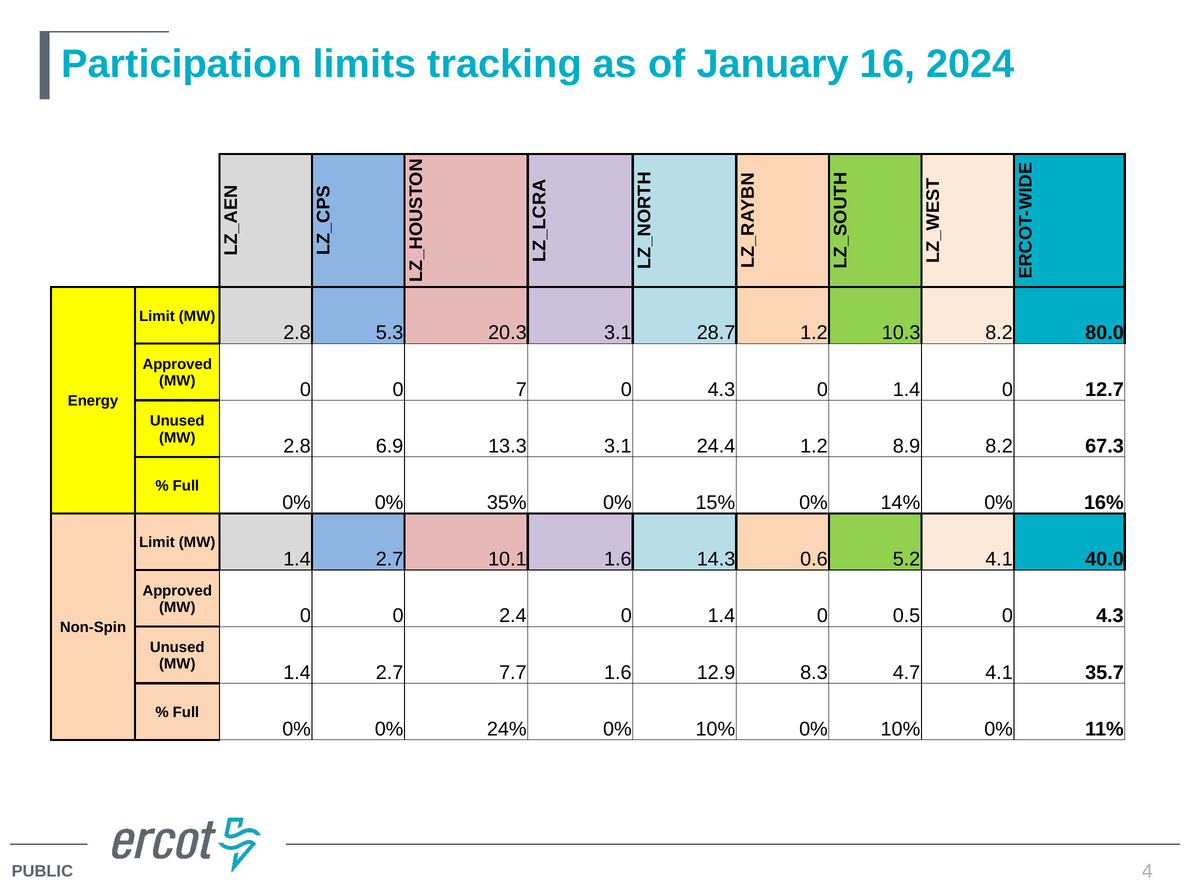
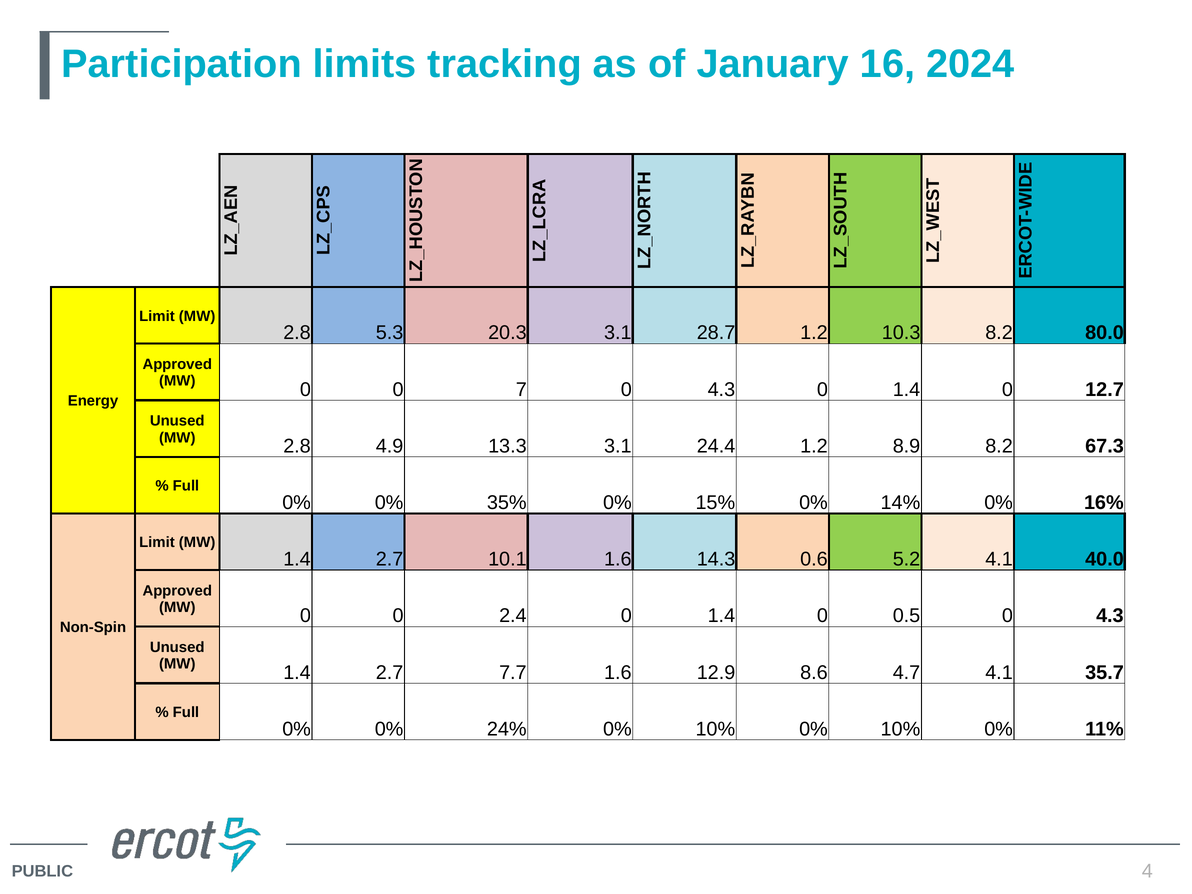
6.9: 6.9 -> 4.9
8.3: 8.3 -> 8.6
